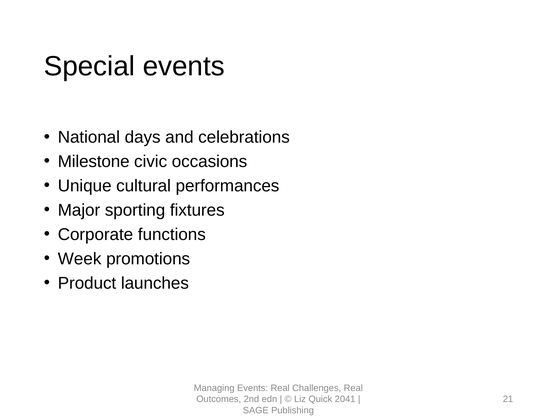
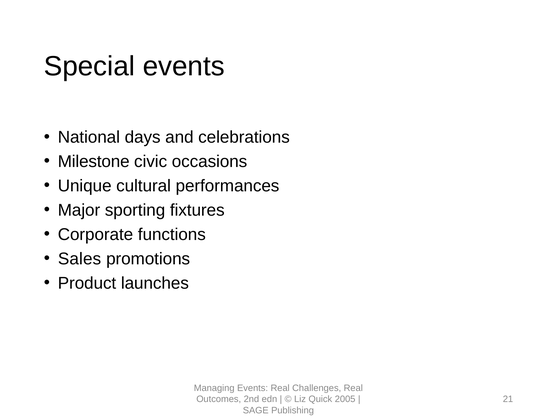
Week: Week -> Sales
2041: 2041 -> 2005
